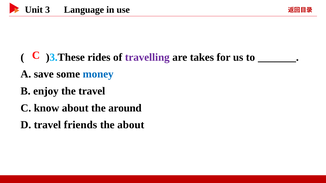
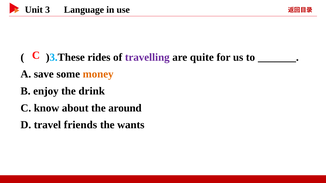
takes: takes -> quite
money colour: blue -> orange
the travel: travel -> drink
the about: about -> wants
